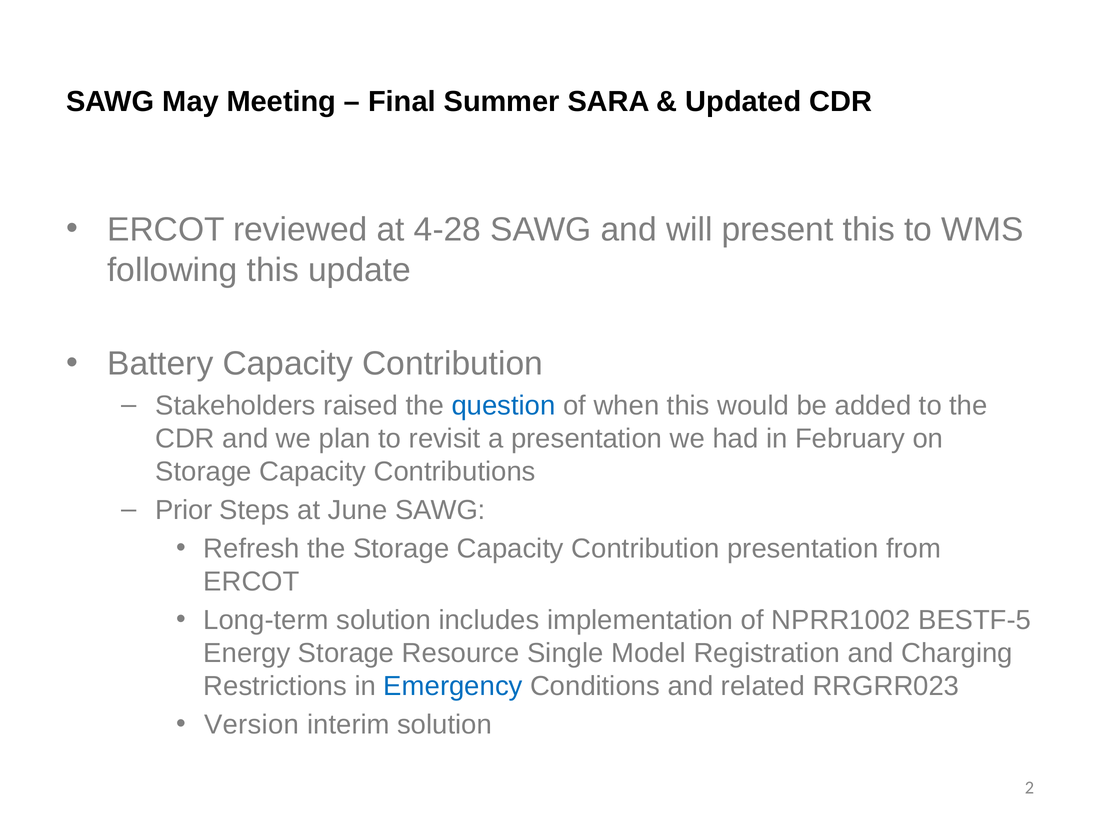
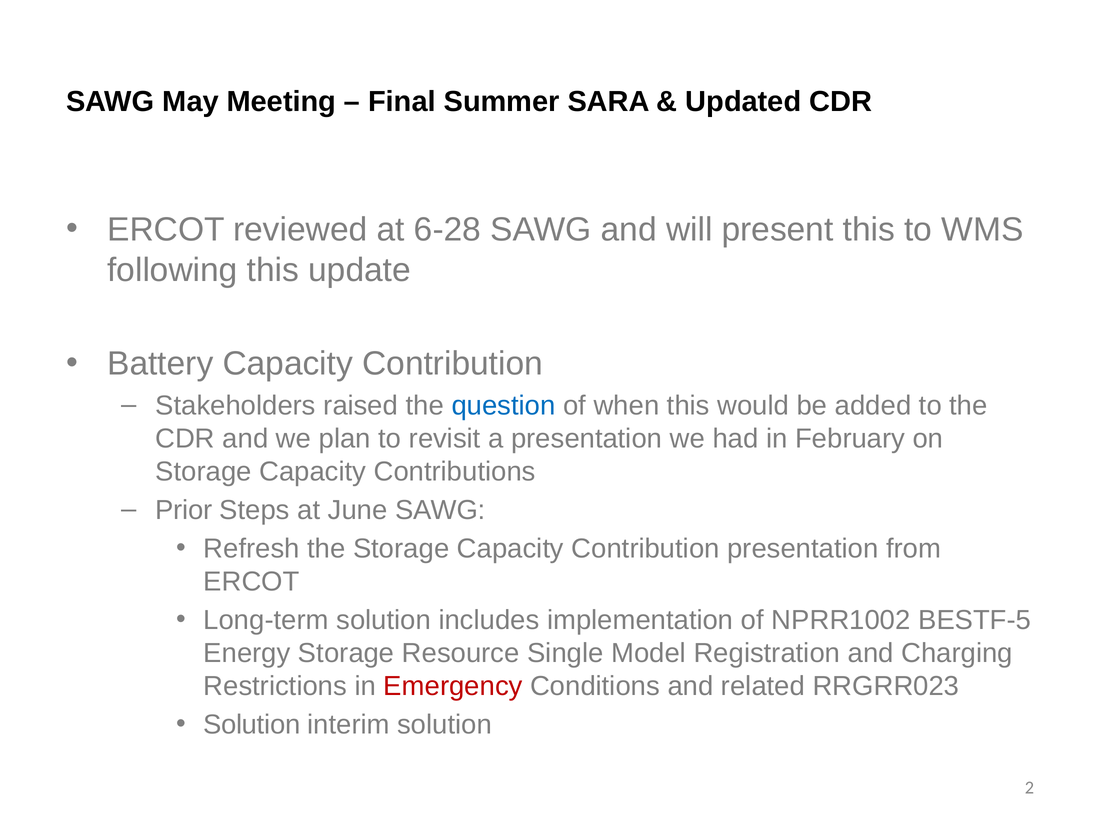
4-28: 4-28 -> 6-28
Emergency colour: blue -> red
Version at (251, 725): Version -> Solution
